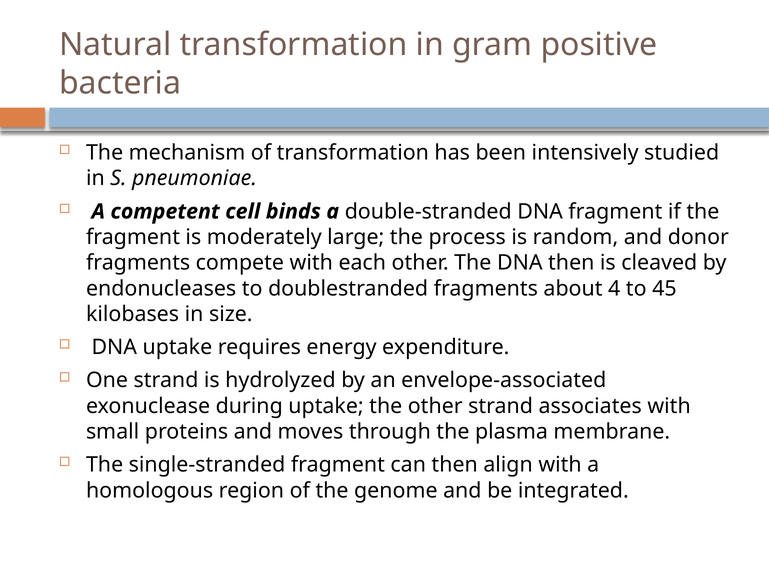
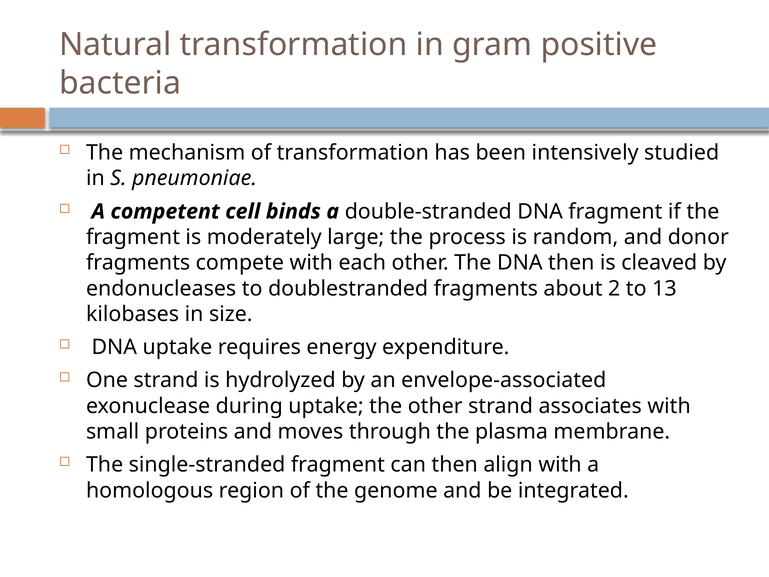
4: 4 -> 2
45: 45 -> 13
